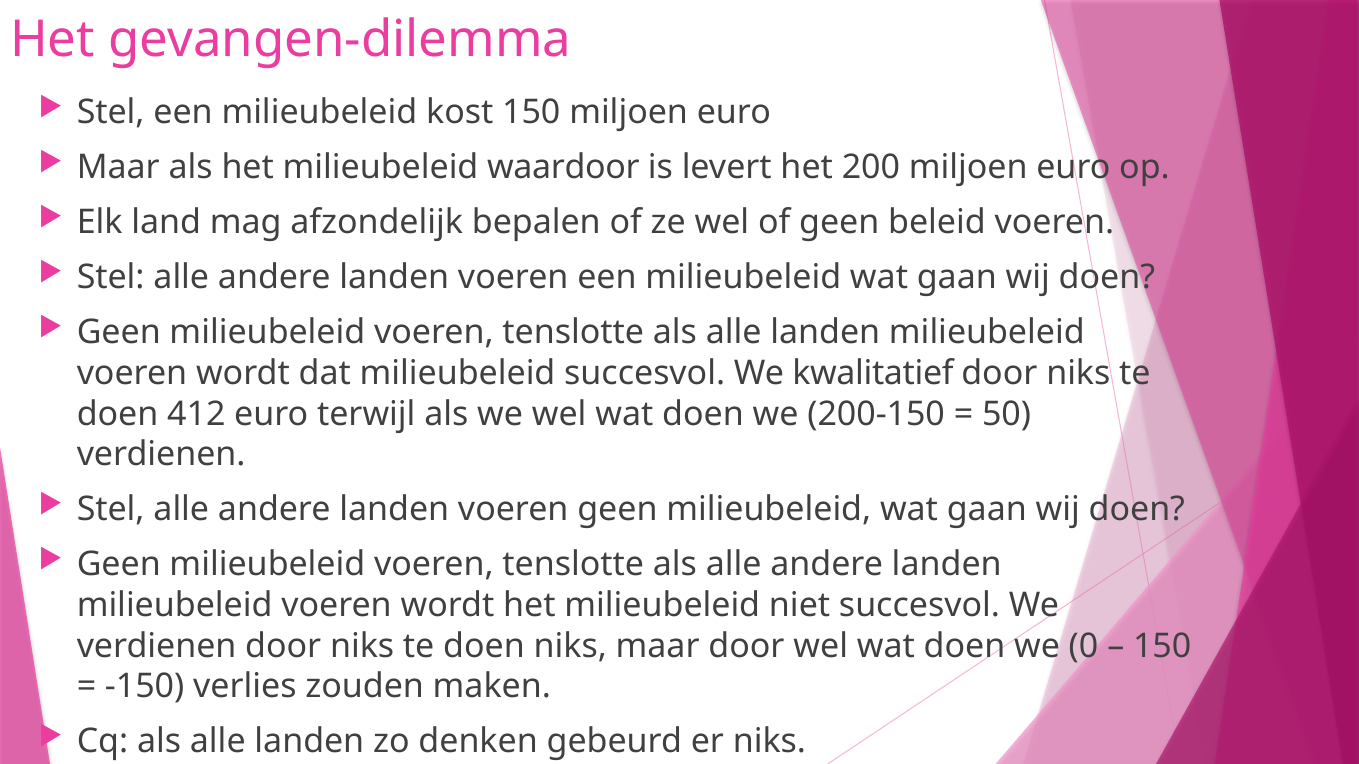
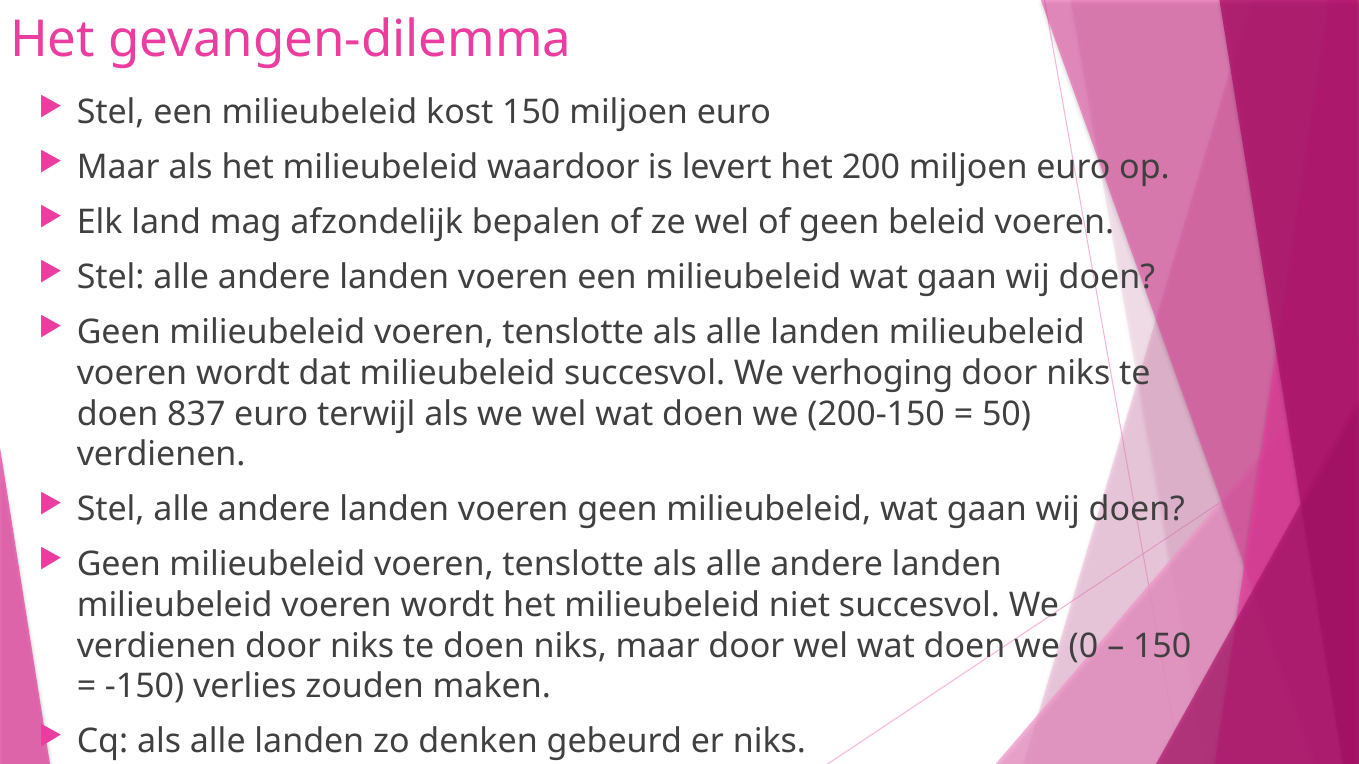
kwalitatief: kwalitatief -> verhoging
412: 412 -> 837
